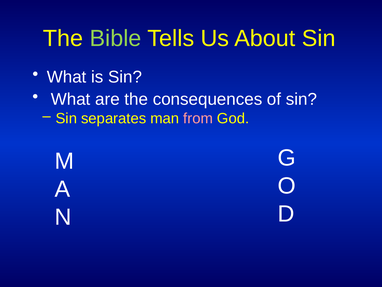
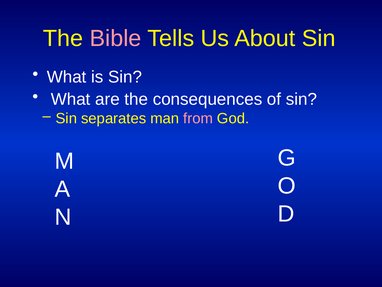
Bible colour: light green -> pink
